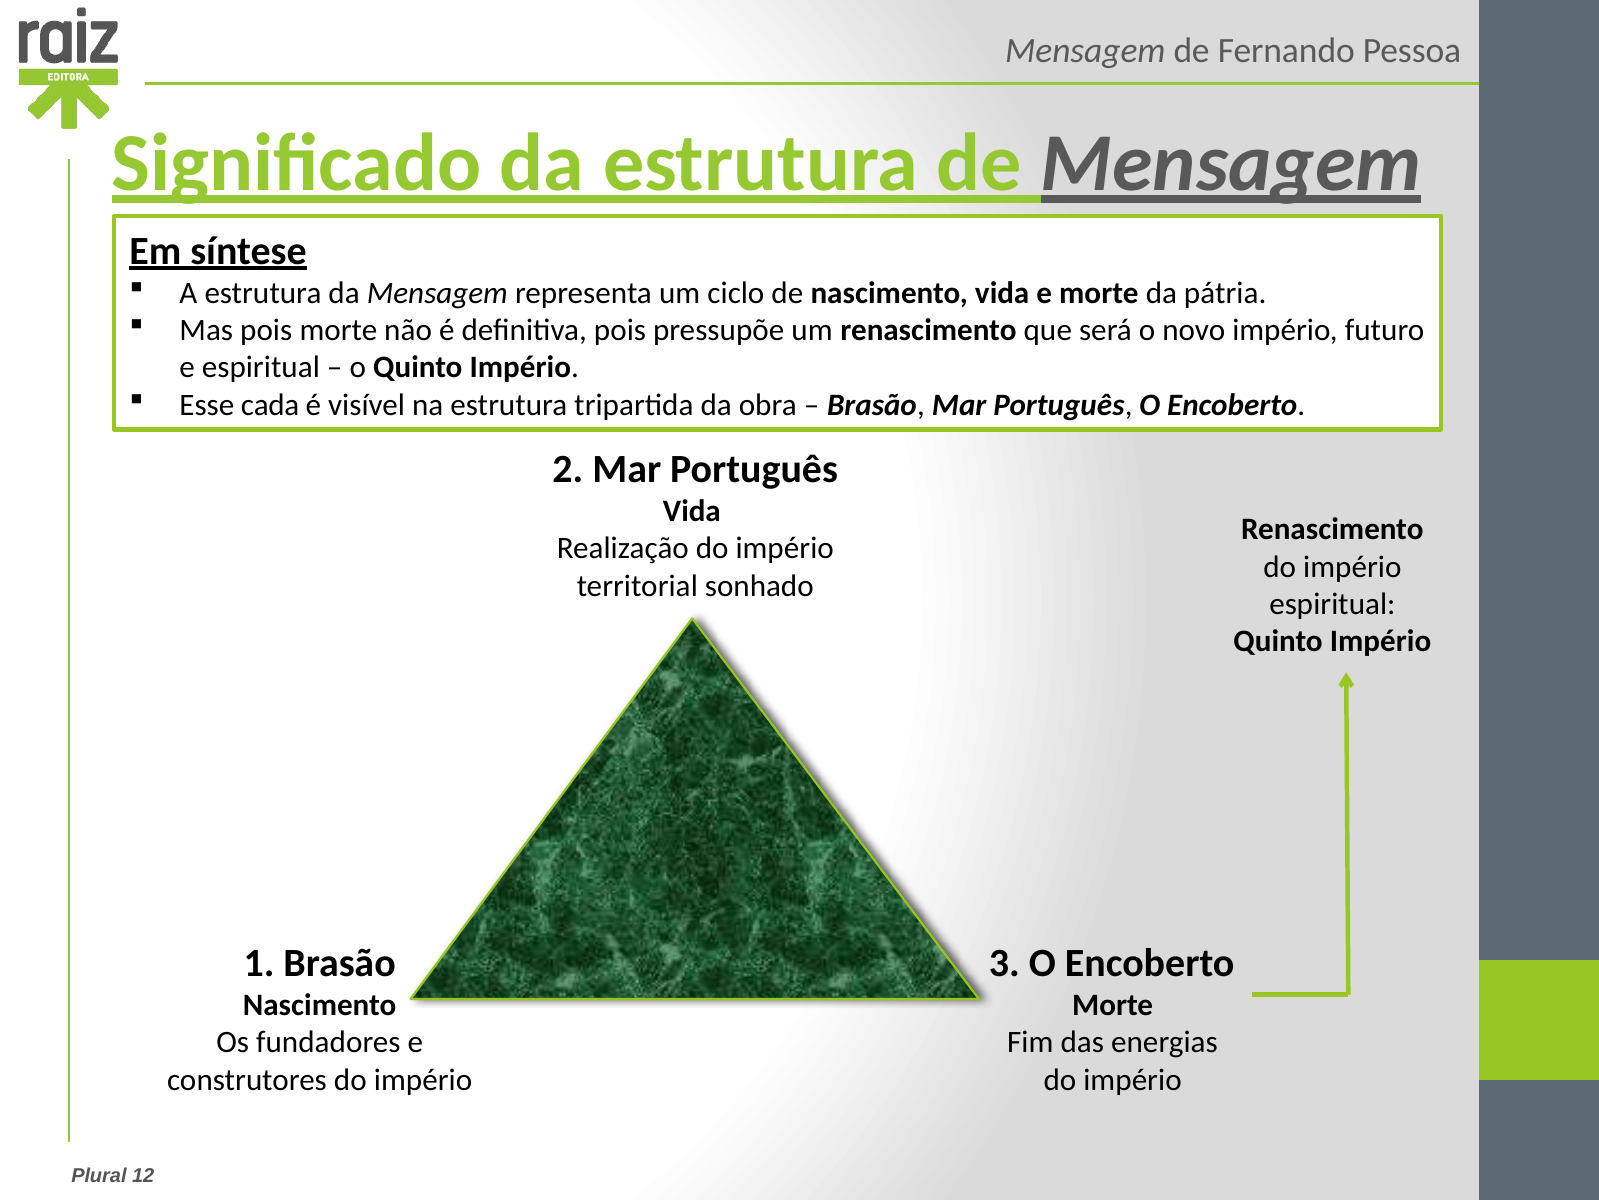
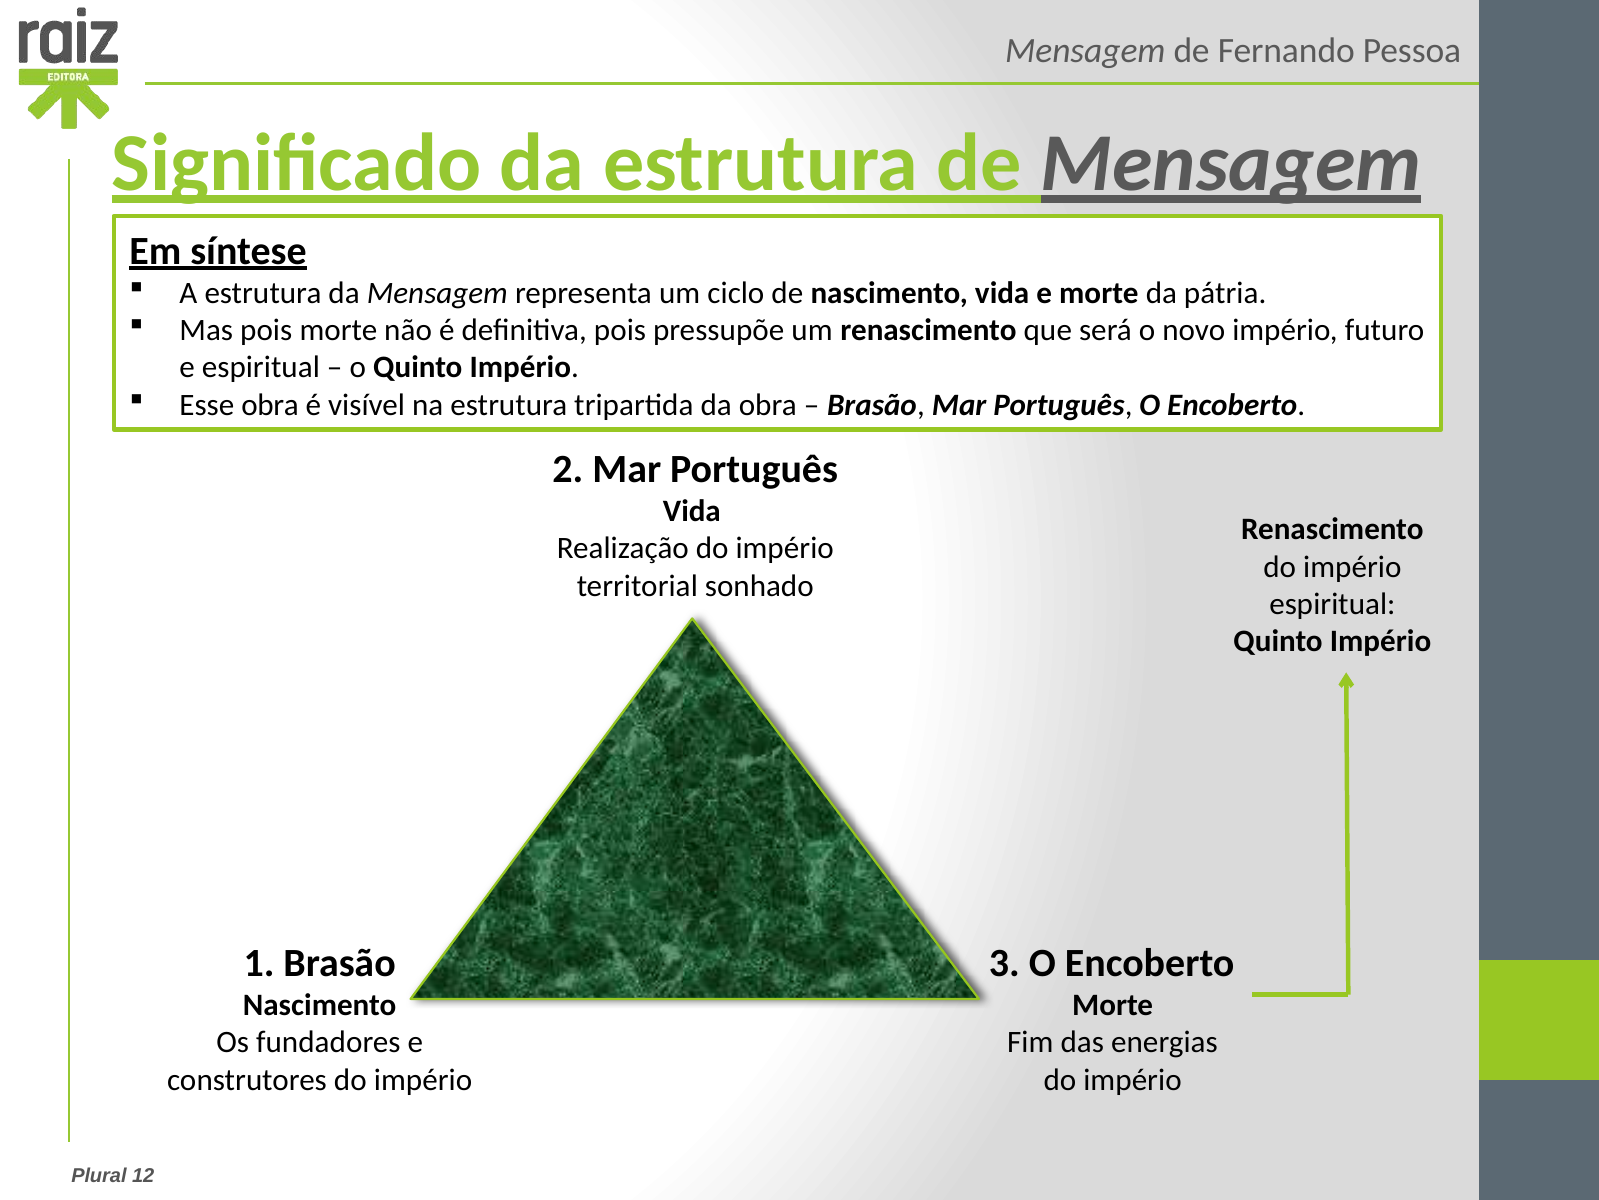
Esse cada: cada -> obra
